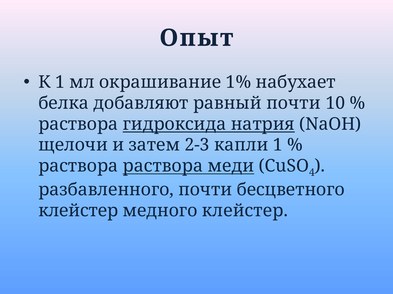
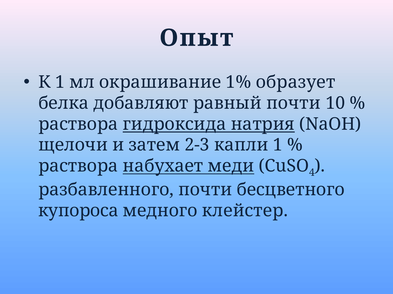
набухает: набухает -> образует
раствора раствора: раствора -> набухает
клейстер at (78, 211): клейстер -> купороса
